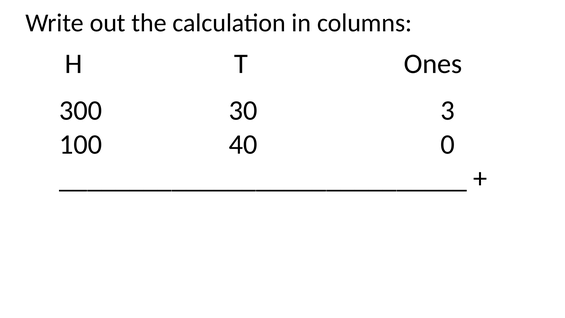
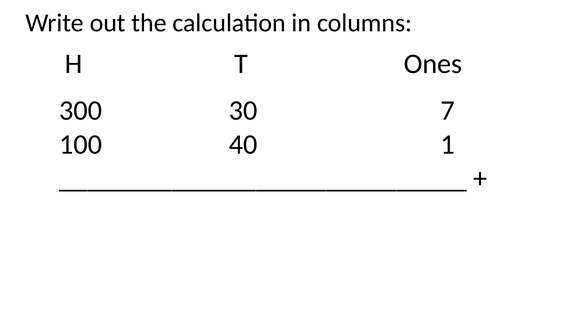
3: 3 -> 7
0: 0 -> 1
